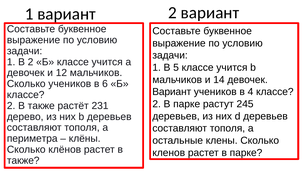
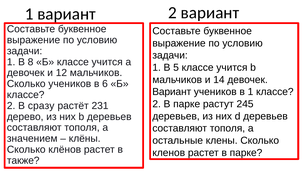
В 2: 2 -> 8
в 4: 4 -> 1
2 В также: также -> сразу
периметра: периметра -> значением
